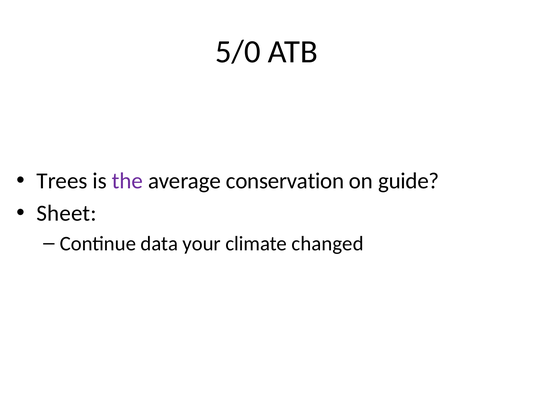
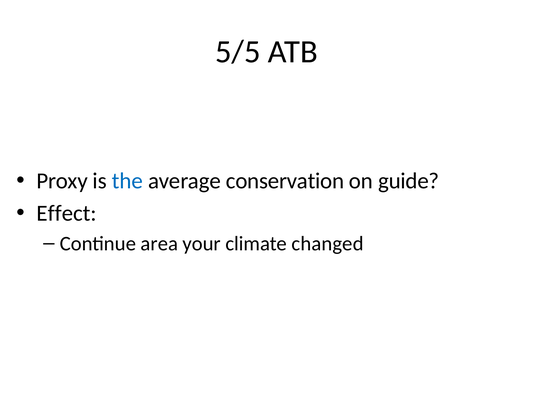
5/0: 5/0 -> 5/5
Trees: Trees -> Proxy
the colour: purple -> blue
Sheet: Sheet -> Effect
data: data -> area
